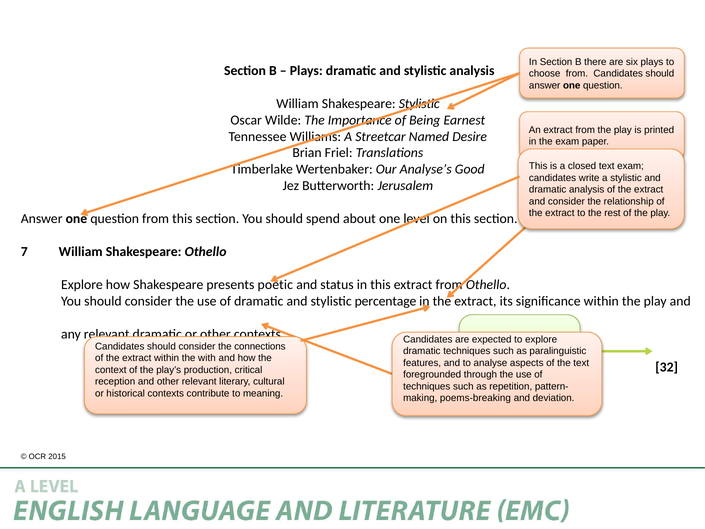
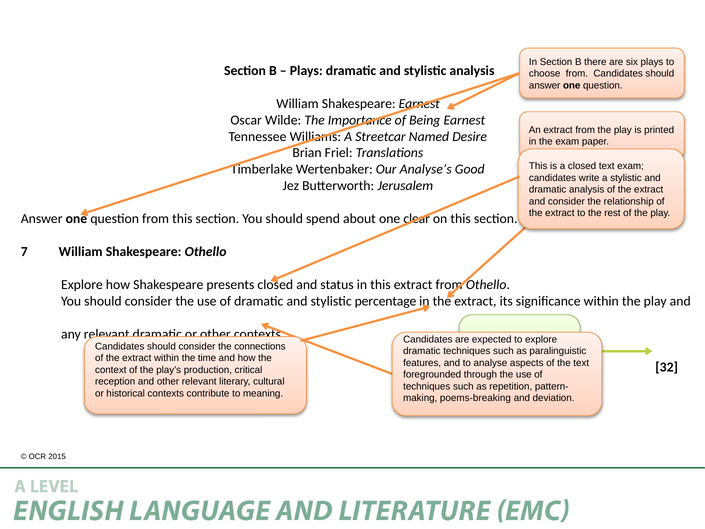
Shakespeare Stylistic: Stylistic -> Earnest
one level: level -> clear
presents poetic: poetic -> closed
with: with -> time
